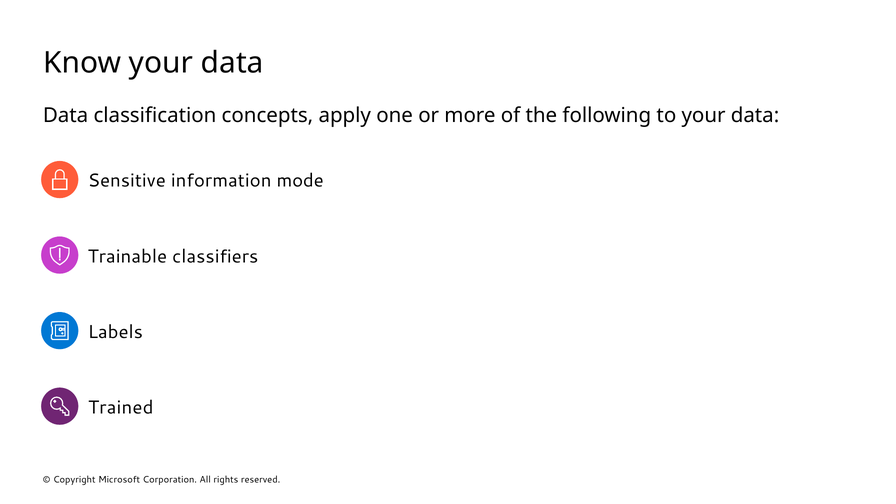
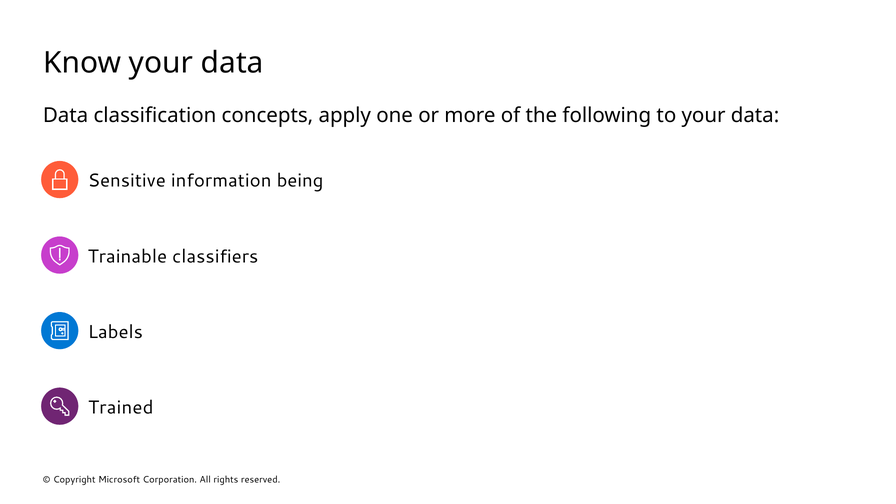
mode: mode -> being
